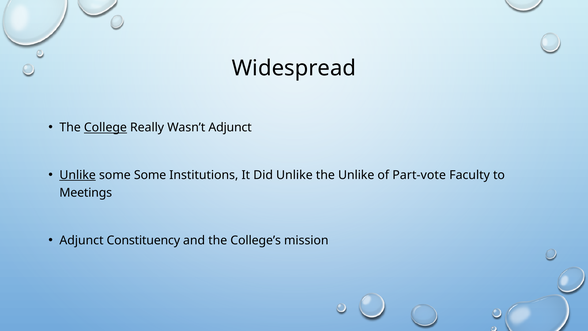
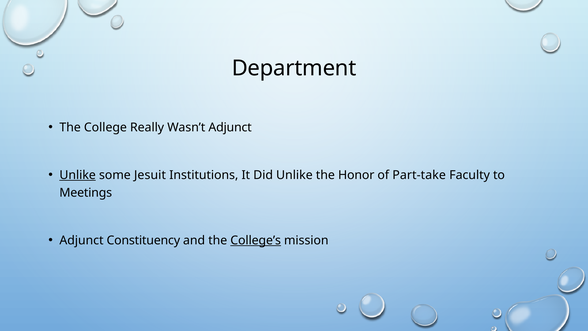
Widespread: Widespread -> Department
College underline: present -> none
some Some: Some -> Jesuit
the Unlike: Unlike -> Honor
Part-vote: Part-vote -> Part-take
College’s underline: none -> present
